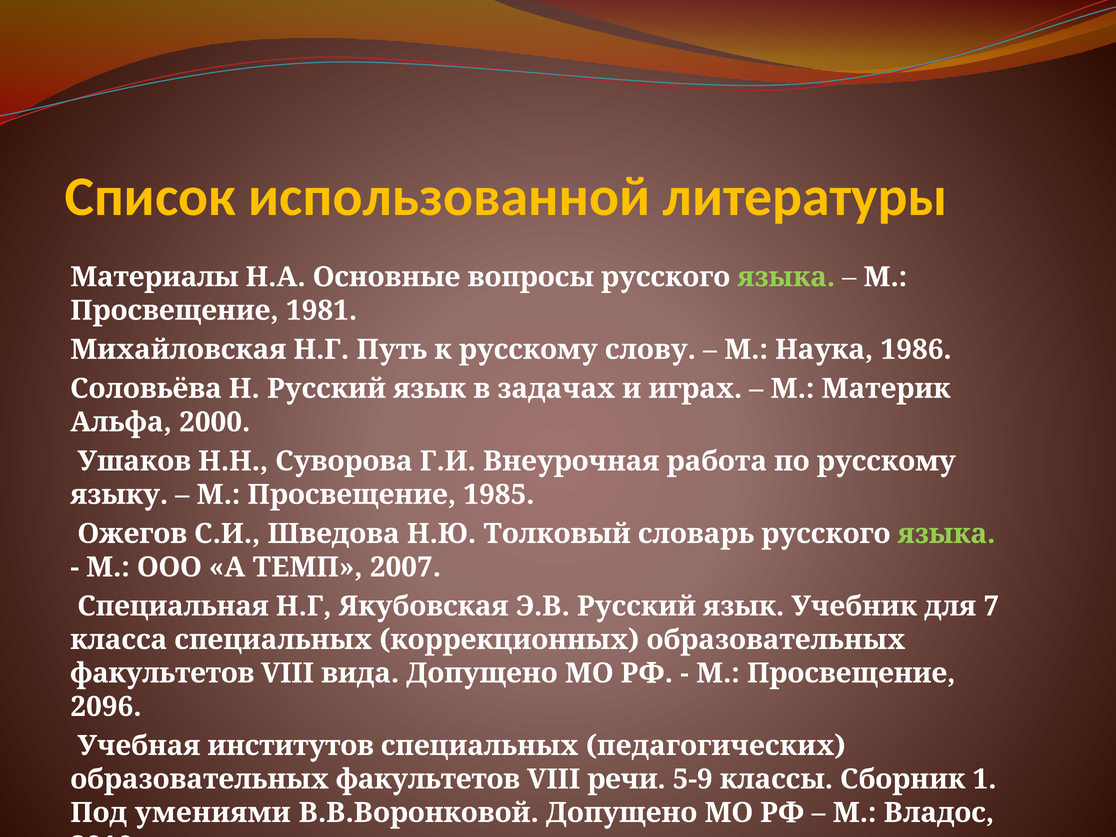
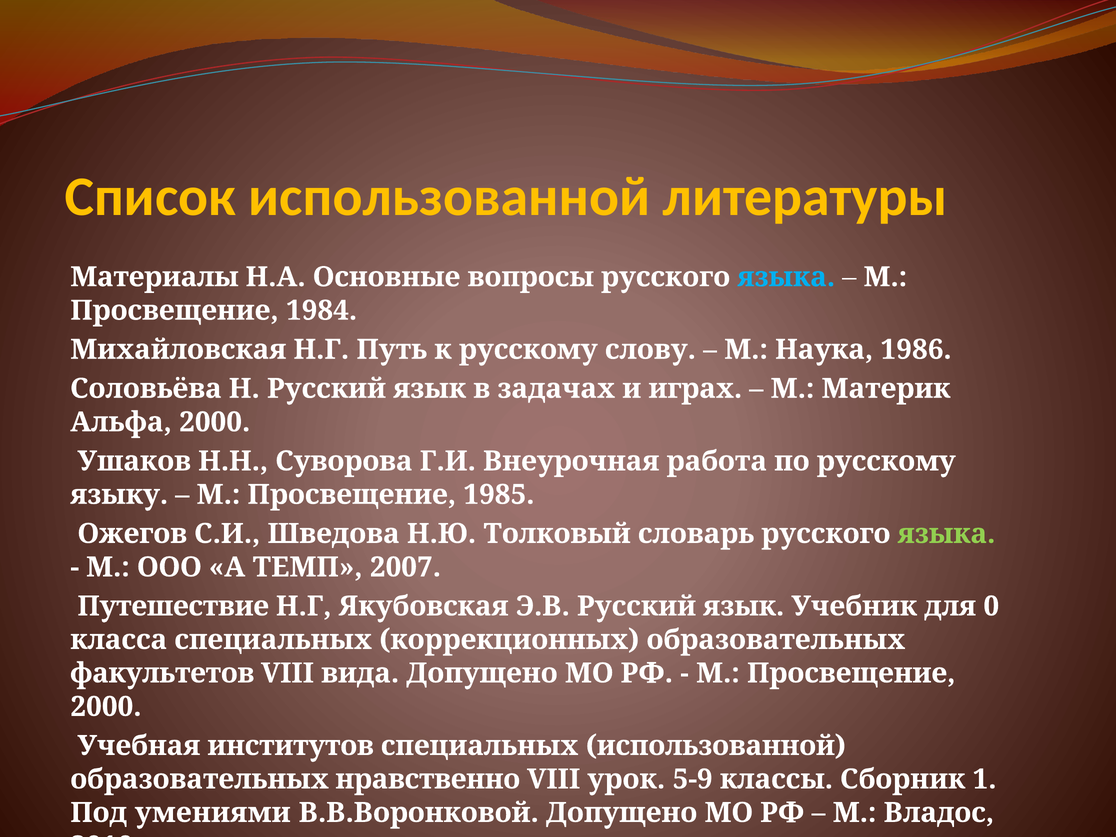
языка at (786, 277) colour: light green -> light blue
1981: 1981 -> 1984
Специальная: Специальная -> Путешествие
7: 7 -> 0
2096 at (106, 707): 2096 -> 2000
специальных педагогических: педагогических -> использованной
факультетов at (428, 779): факультетов -> нравственно
речи: речи -> урок
